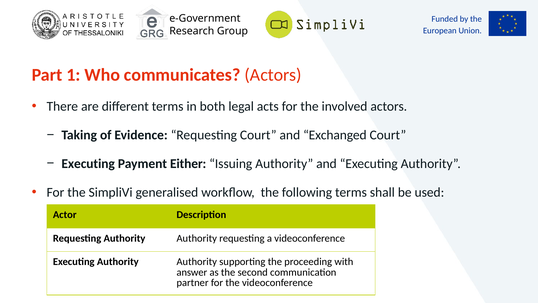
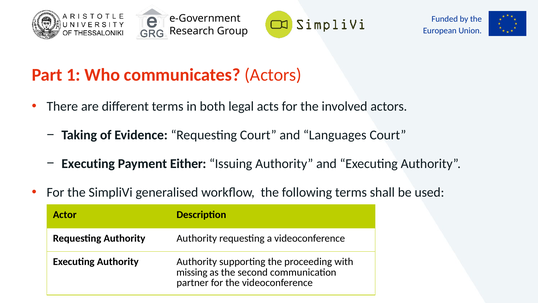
Exchanged: Exchanged -> Languages
answer: answer -> missing
